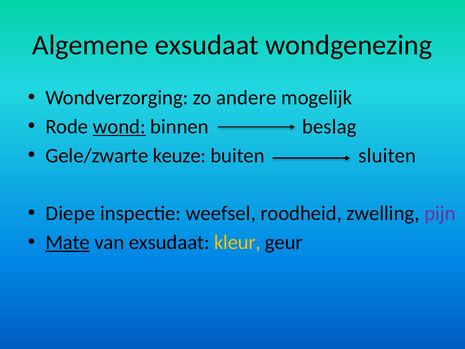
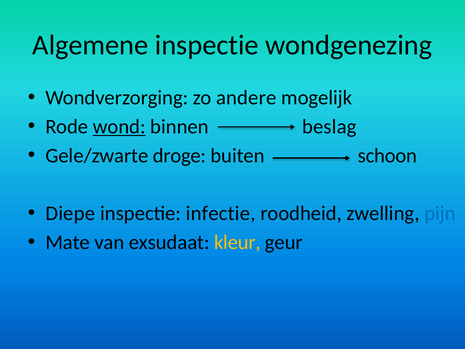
Algemene exsudaat: exsudaat -> inspectie
keuze: keuze -> droge
sluiten: sluiten -> schoon
weefsel: weefsel -> infectie
pijn colour: purple -> blue
Mate underline: present -> none
